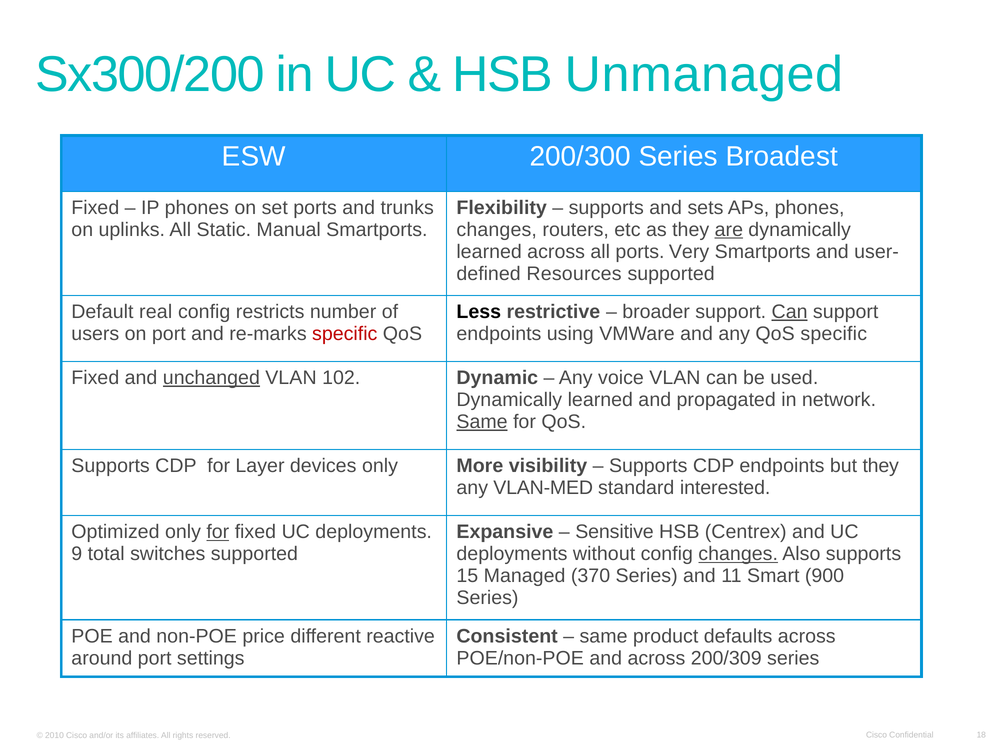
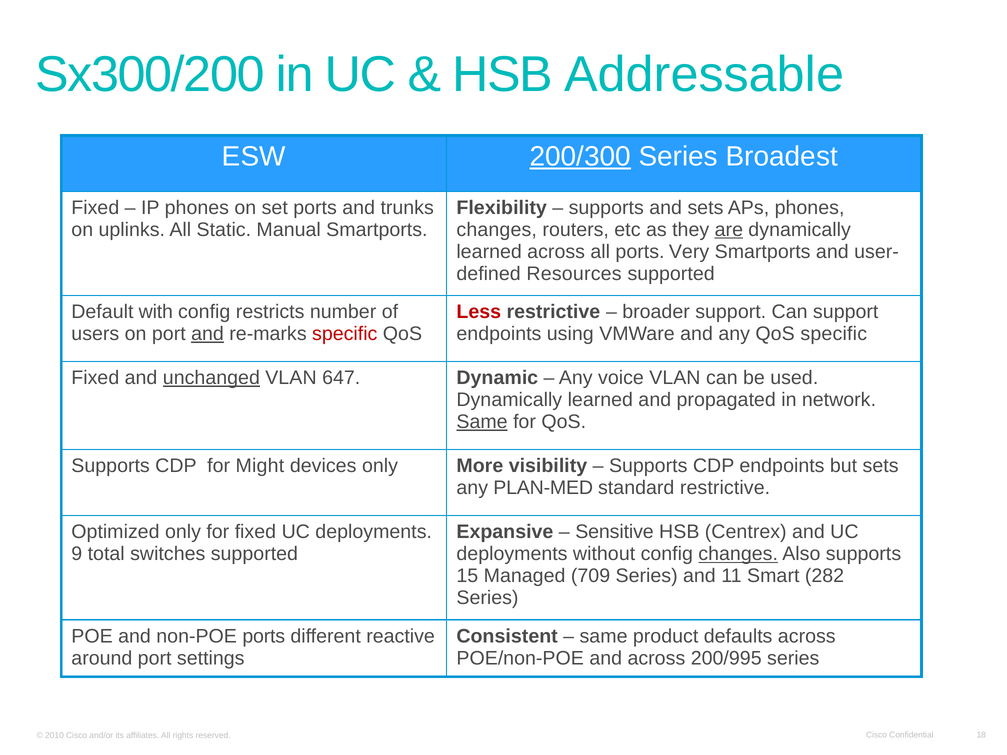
Unmanaged: Unmanaged -> Addressable
200/300 underline: none -> present
real: real -> with
Less colour: black -> red
Can at (790, 312) underline: present -> none
and at (207, 334) underline: none -> present
102: 102 -> 647
Layer: Layer -> Might
but they: they -> sets
VLAN-MED: VLAN-MED -> PLAN-MED
standard interested: interested -> restrictive
for at (218, 532) underline: present -> none
370: 370 -> 709
900: 900 -> 282
non-POE price: price -> ports
200/309: 200/309 -> 200/995
